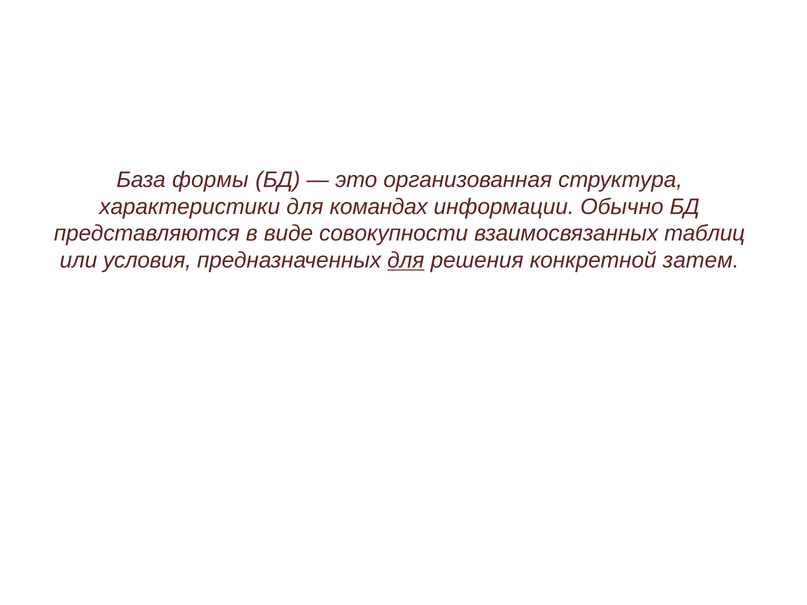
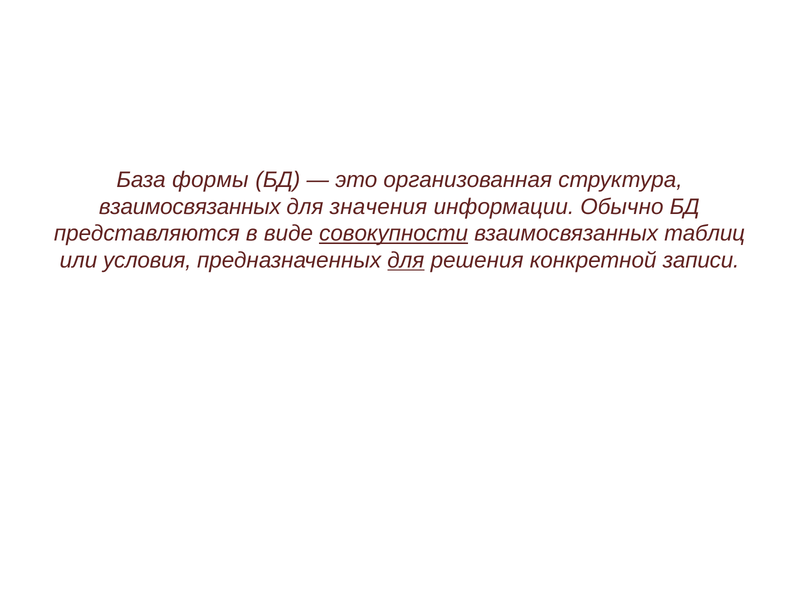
характеристики at (190, 207): характеристики -> взаимосвязанных
командах: командах -> значения
совокупности underline: none -> present
затем: затем -> записи
